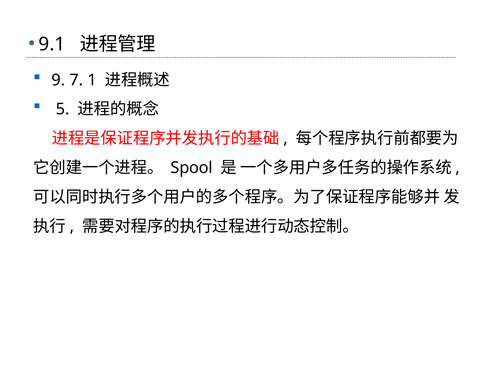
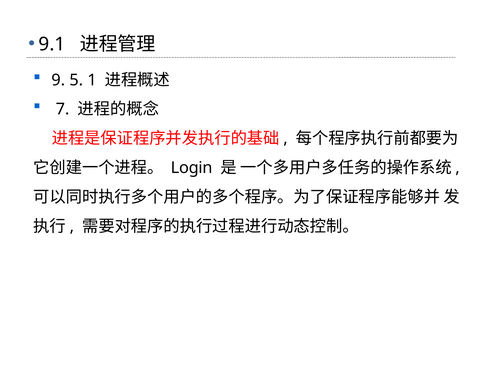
7: 7 -> 5
5: 5 -> 7
Spool: Spool -> Login
